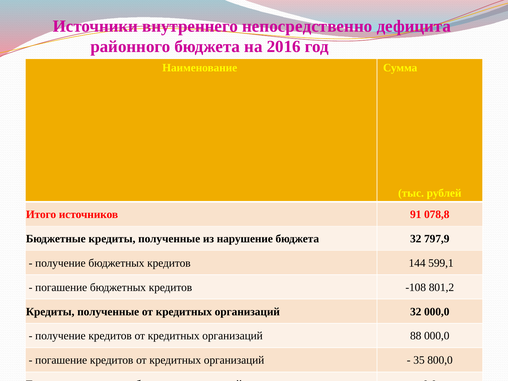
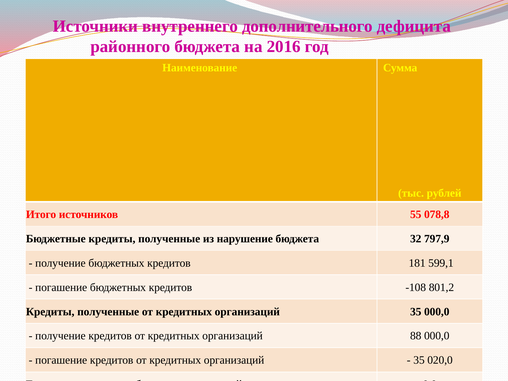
непосредственно: непосредственно -> дополнительного
91: 91 -> 55
144: 144 -> 181
организаций 32: 32 -> 35
800,0: 800,0 -> 020,0
